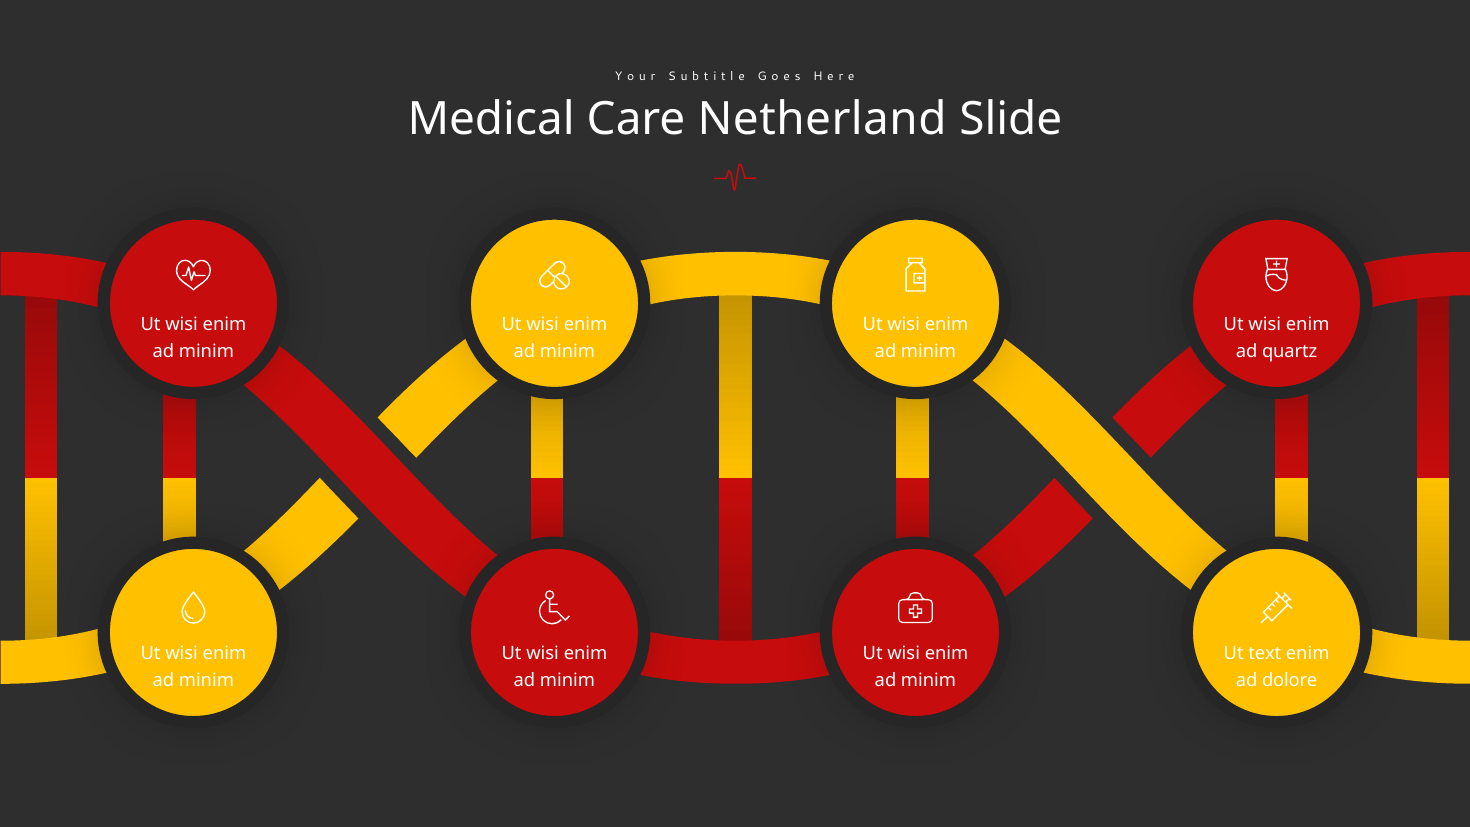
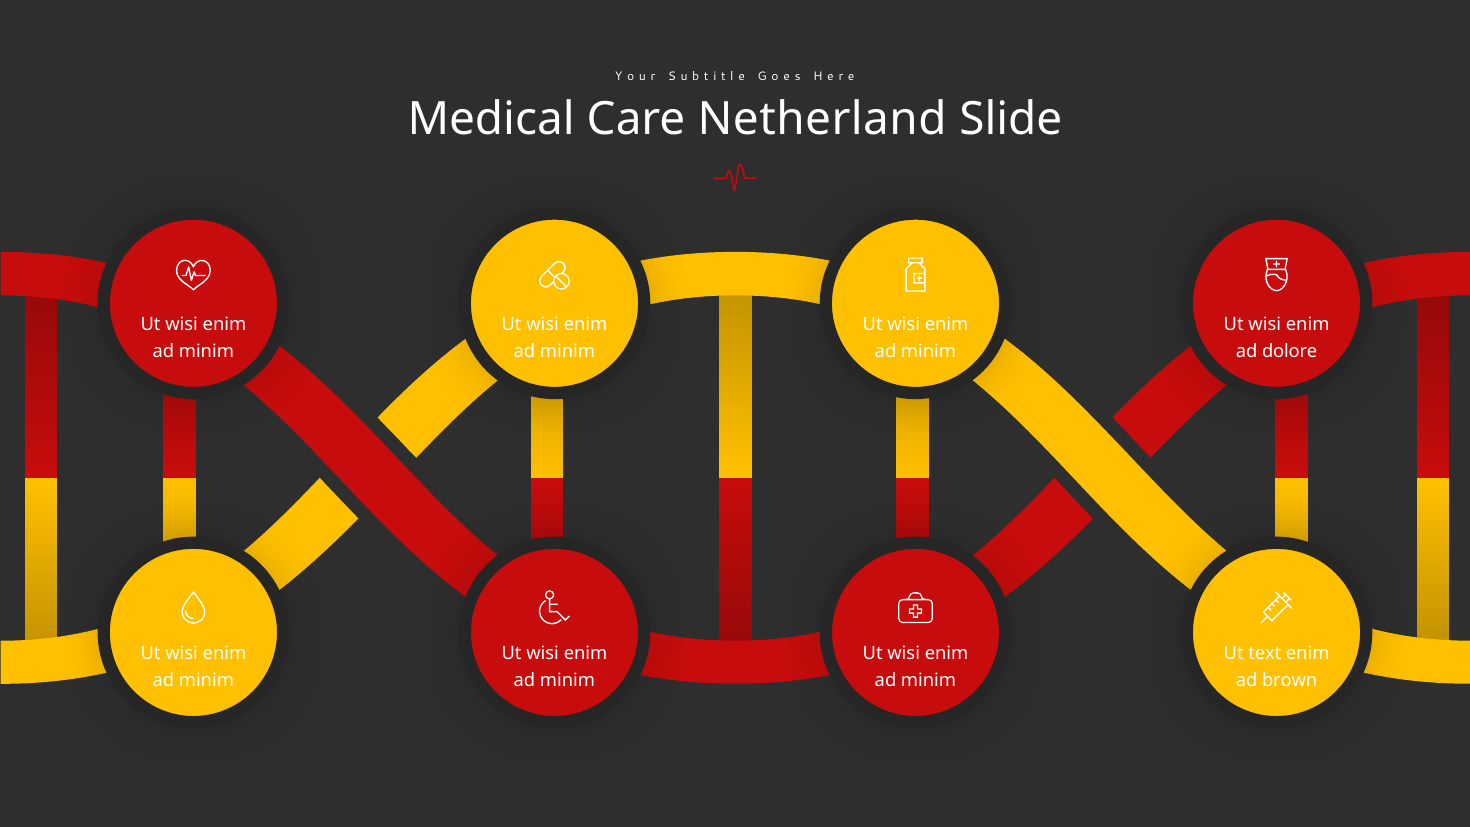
quartz: quartz -> dolore
dolore: dolore -> brown
